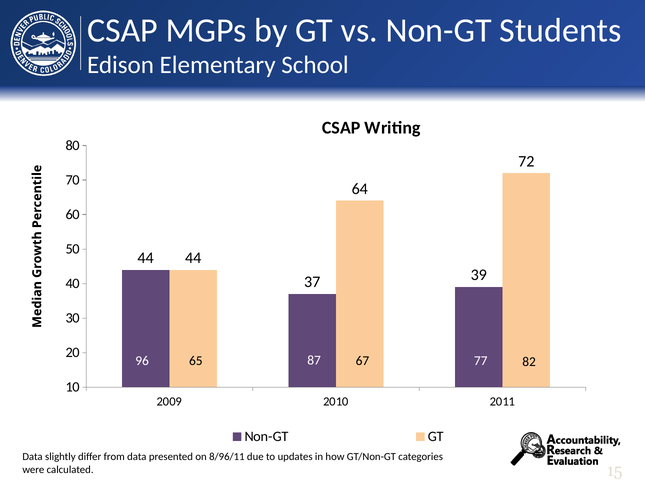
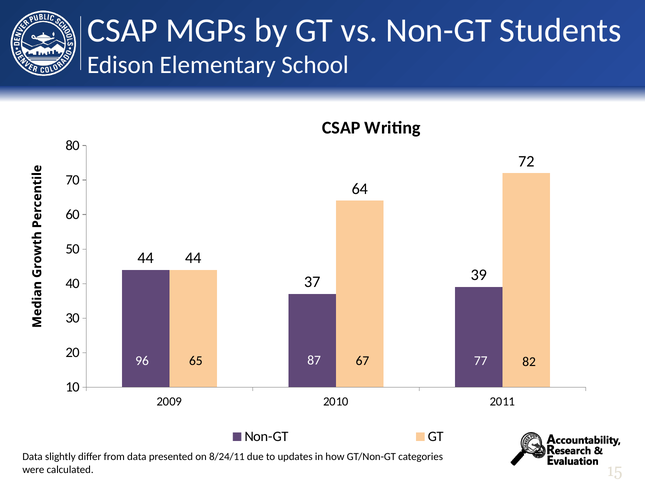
8/96/11: 8/96/11 -> 8/24/11
